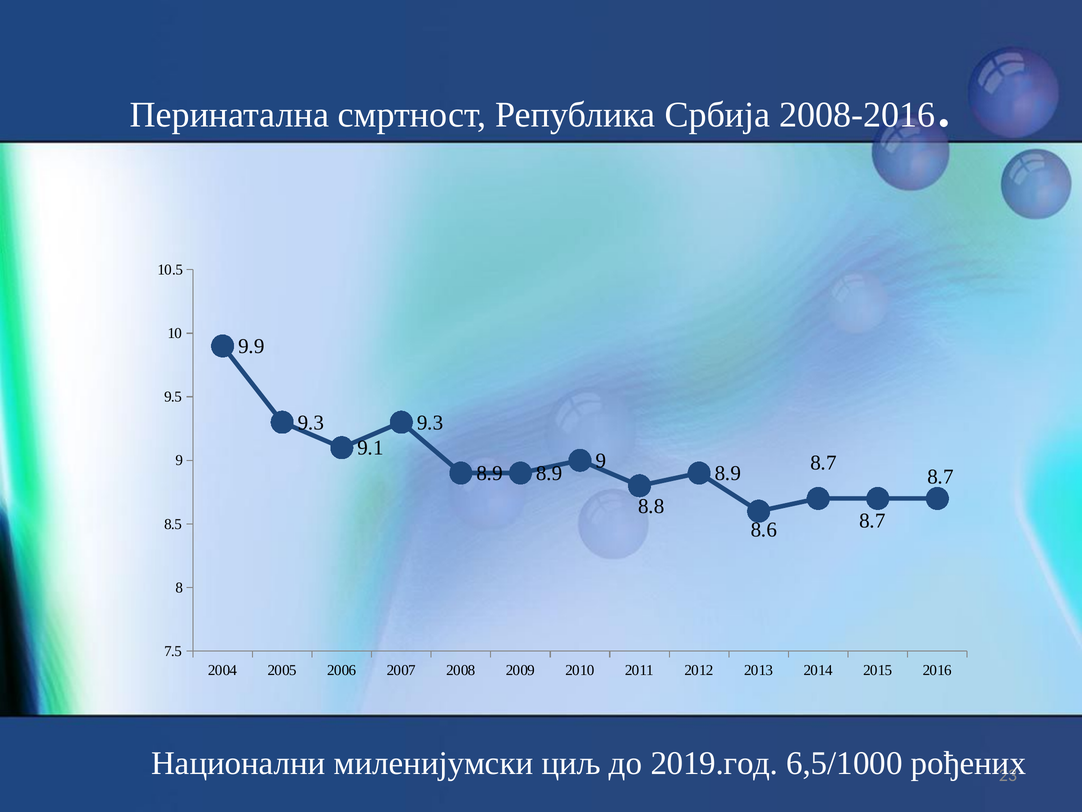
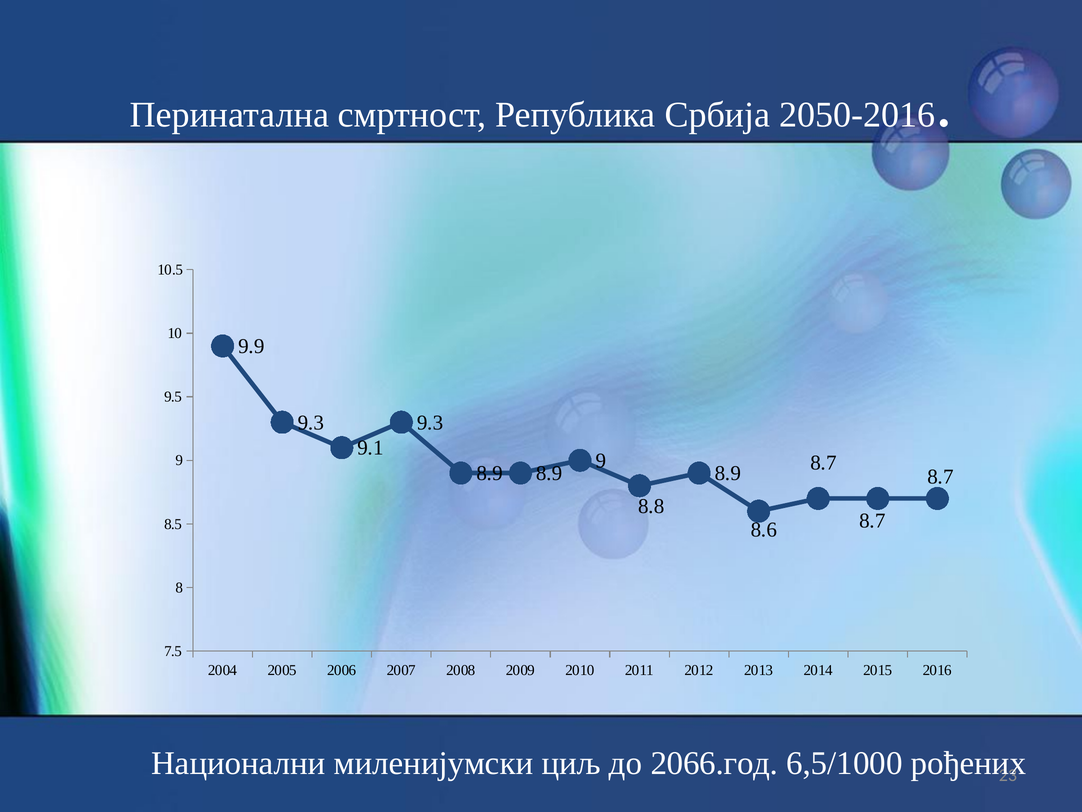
2008-2016: 2008-2016 -> 2050-2016
2019.год: 2019.год -> 2066.год
